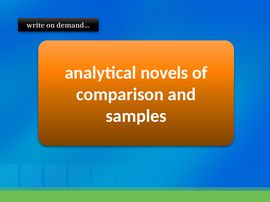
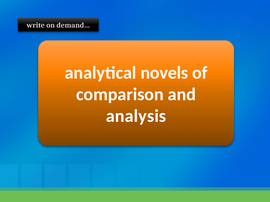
samples: samples -> analysis
